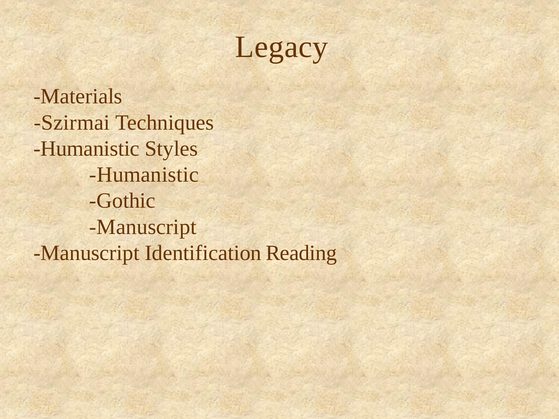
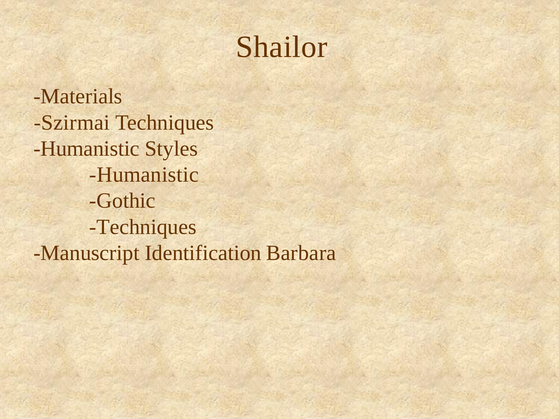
Legacy: Legacy -> Shailor
Manuscript at (143, 227): Manuscript -> Techniques
Reading: Reading -> Barbara
